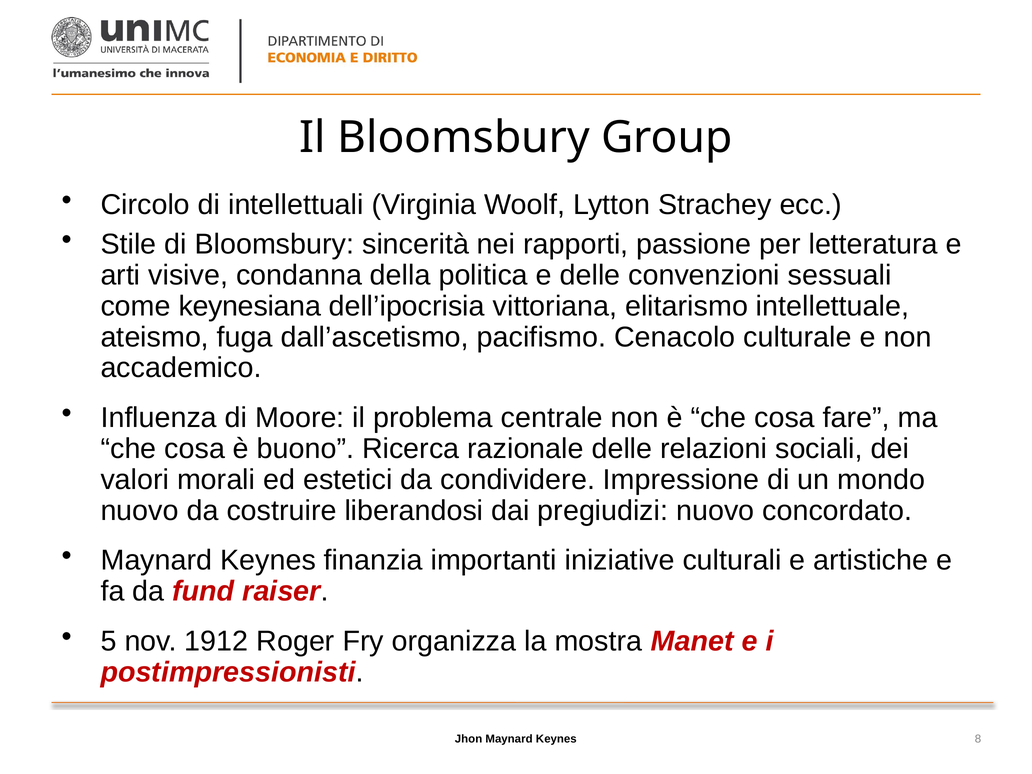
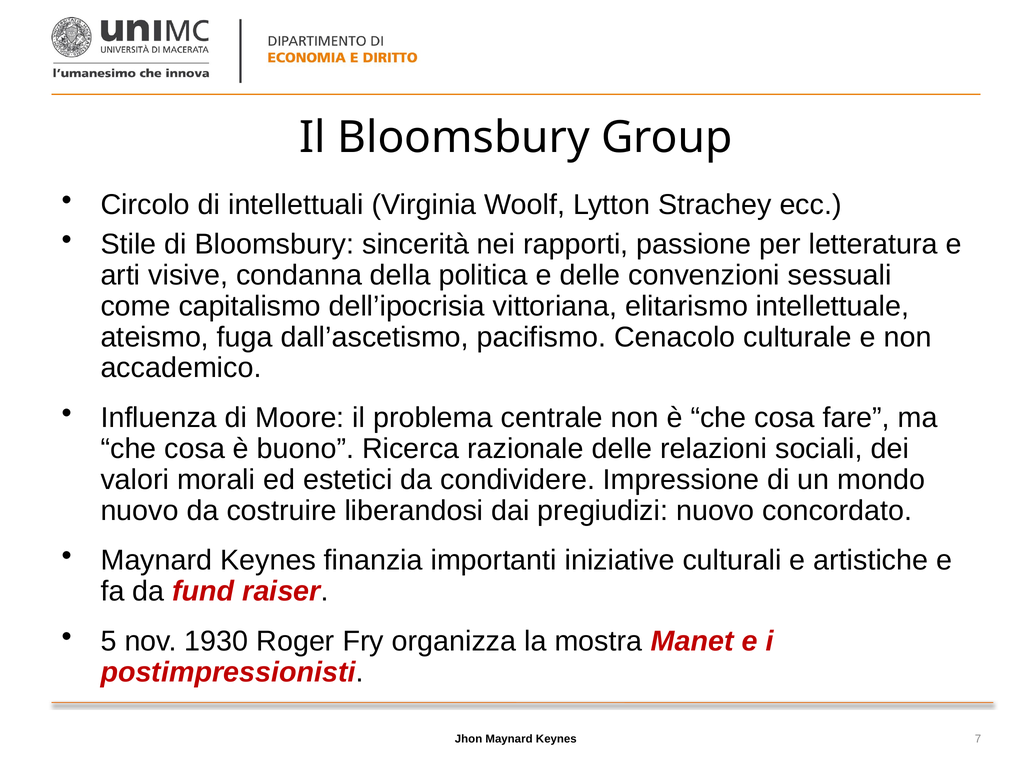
keynesiana: keynesiana -> capitalismo
1912: 1912 -> 1930
8: 8 -> 7
